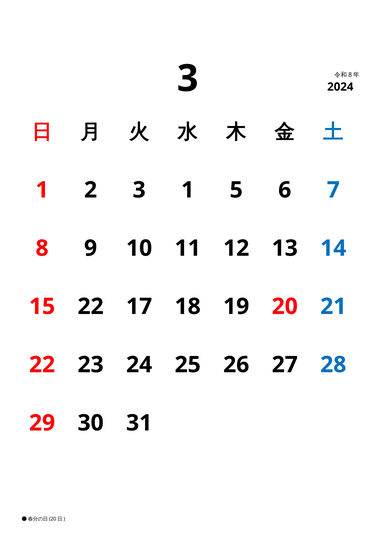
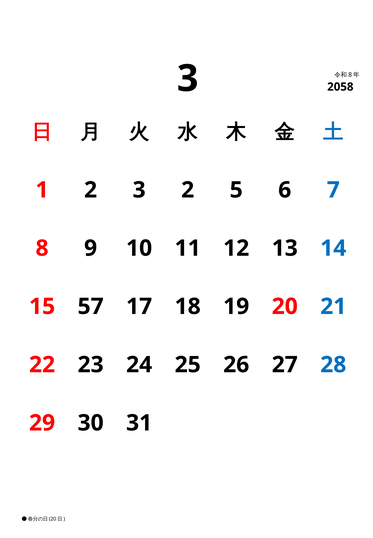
2024: 2024 -> 2058
3 1: 1 -> 2
15 22: 22 -> 57
